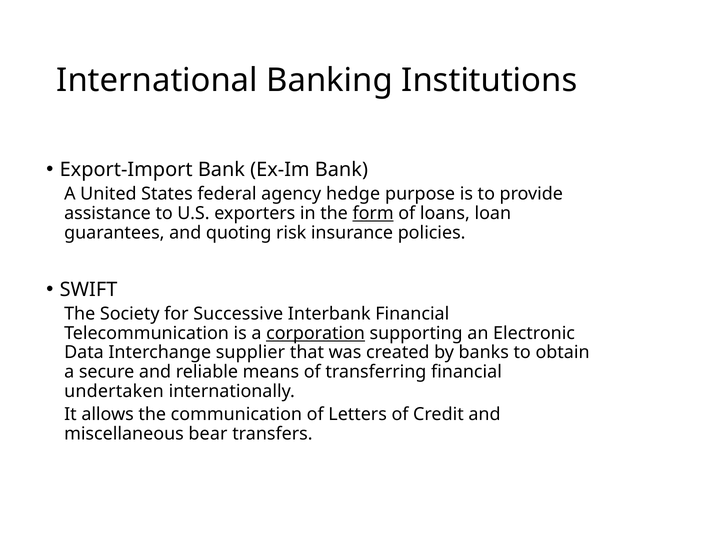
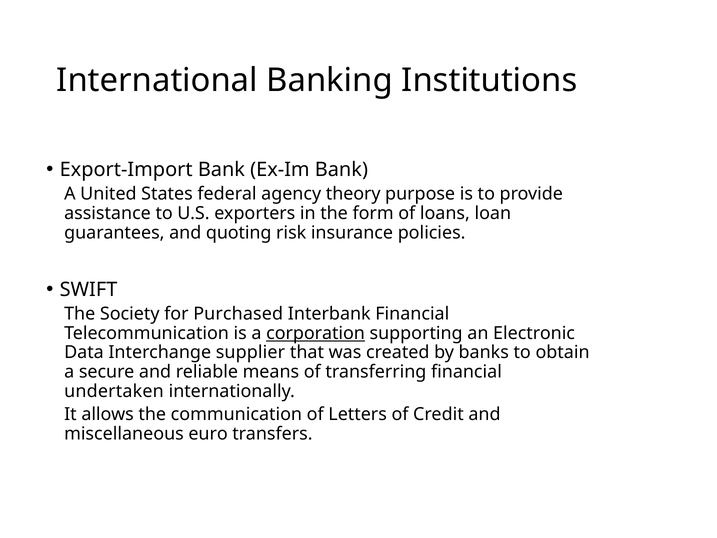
hedge: hedge -> theory
form underline: present -> none
Successive: Successive -> Purchased
bear: bear -> euro
